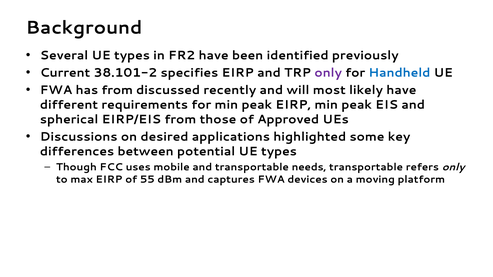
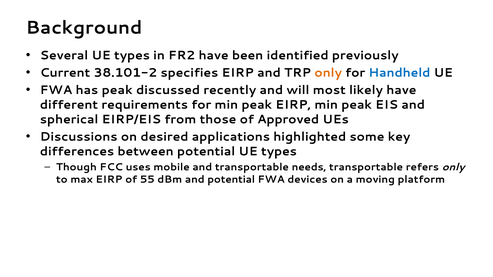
only at (328, 73) colour: purple -> orange
has from: from -> peak
and captures: captures -> potential
